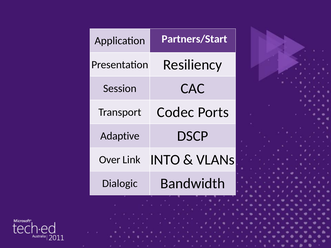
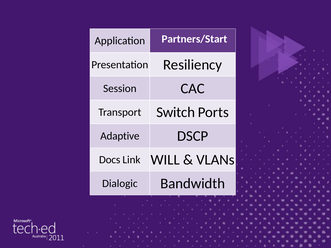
Codec: Codec -> Switch
Over: Over -> Docs
INTO: INTO -> WILL
